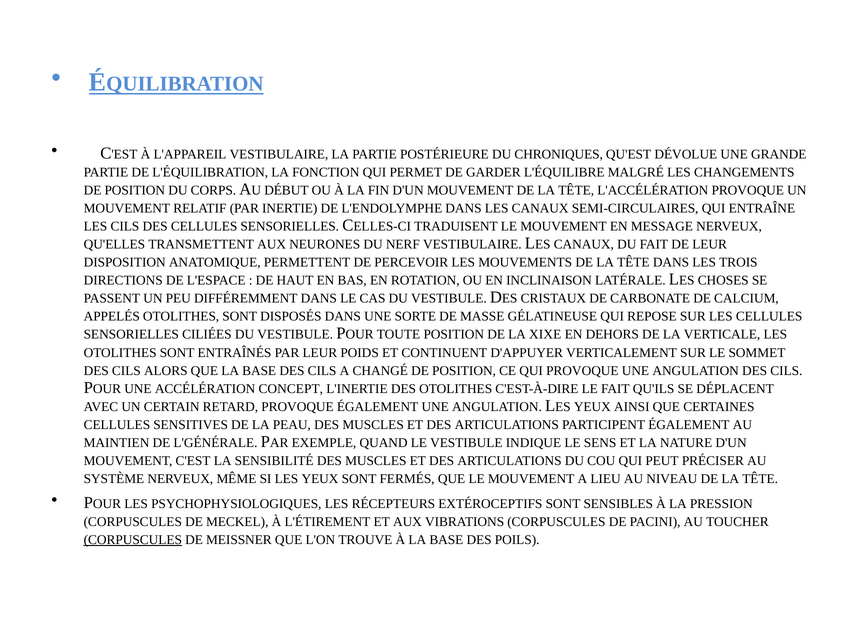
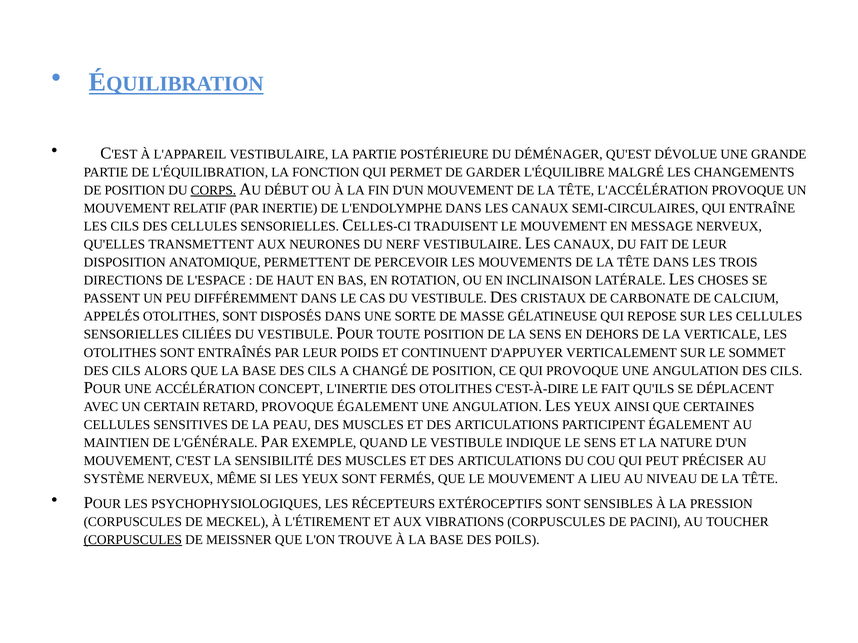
CHRONIQUES: CHRONIQUES -> DÉMÉNAGER
CORPS underline: none -> present
LA XIXE: XIXE -> SENS
